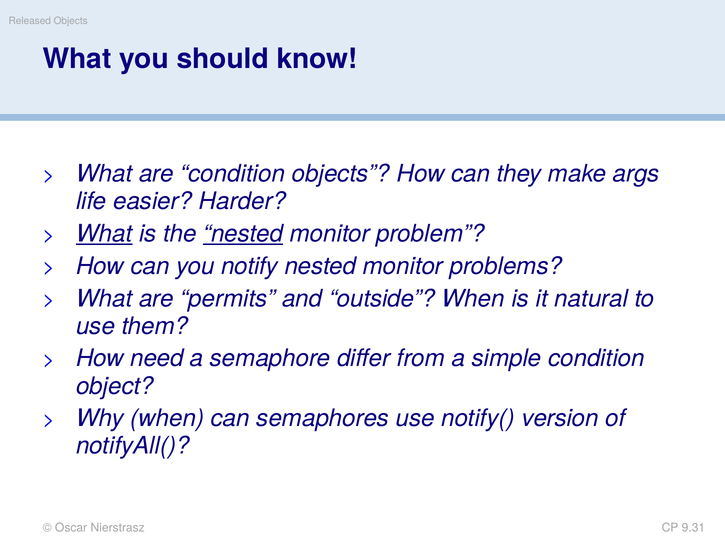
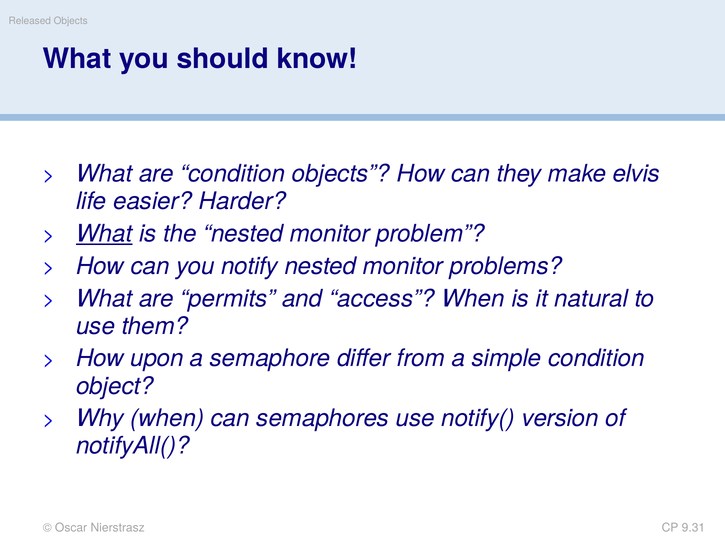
args: args -> elvis
nested at (243, 234) underline: present -> none
outside: outside -> access
need: need -> upon
